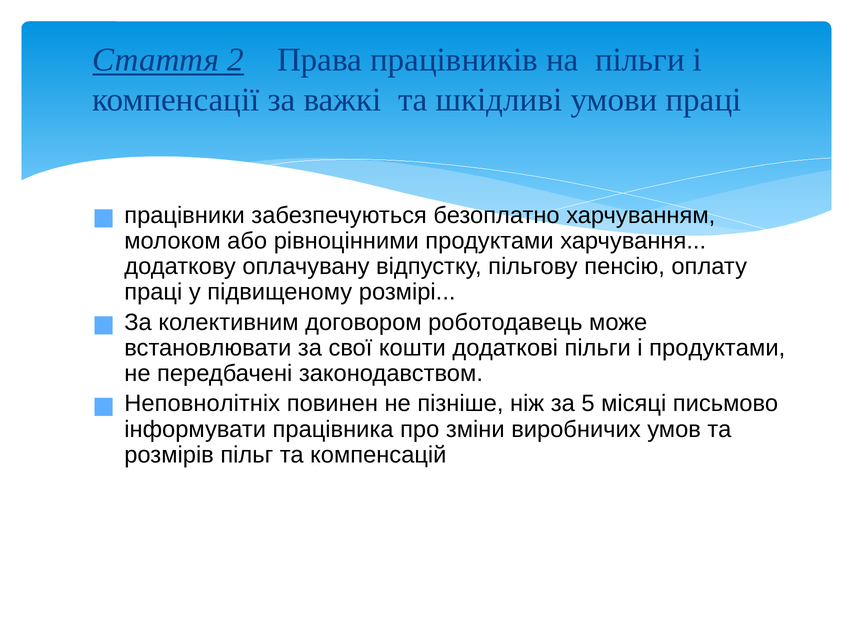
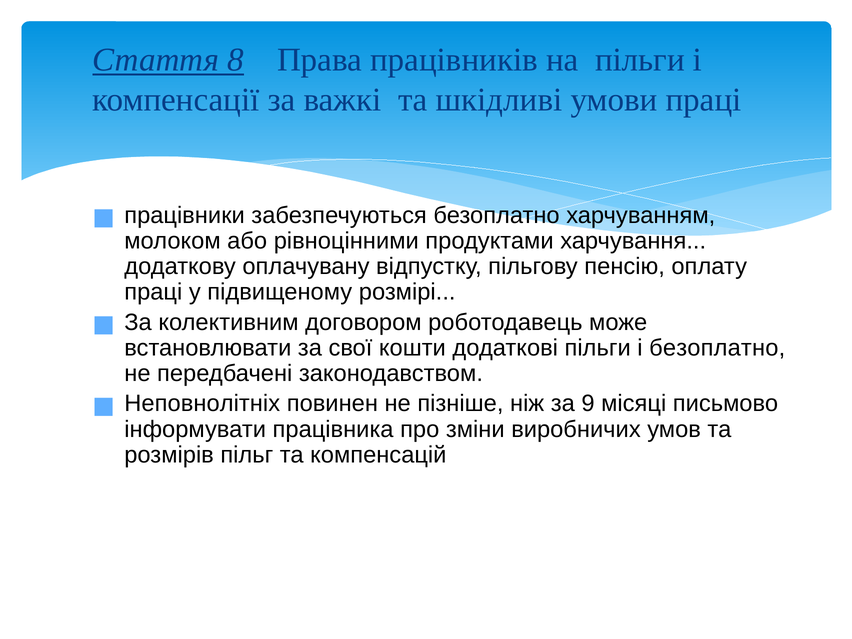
2: 2 -> 8
і продуктами: продуктами -> безоплатно
5: 5 -> 9
